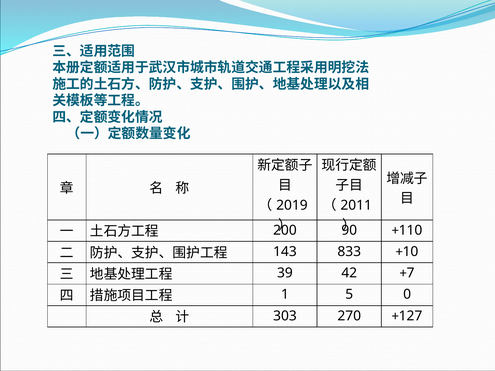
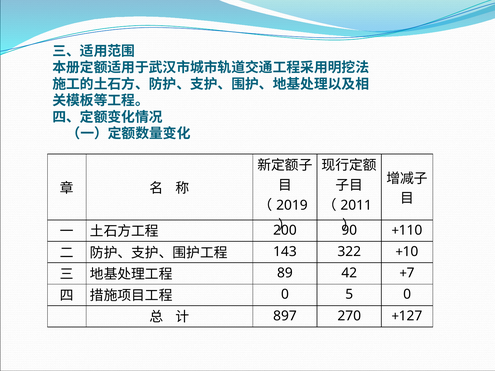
833: 833 -> 322
39: 39 -> 89
1 at (285, 295): 1 -> 0
303: 303 -> 897
